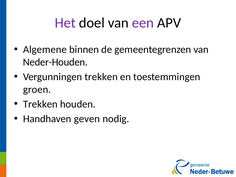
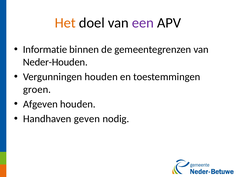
Het colour: purple -> orange
Algemene: Algemene -> Informatie
Vergunningen trekken: trekken -> houden
Trekken at (40, 104): Trekken -> Afgeven
